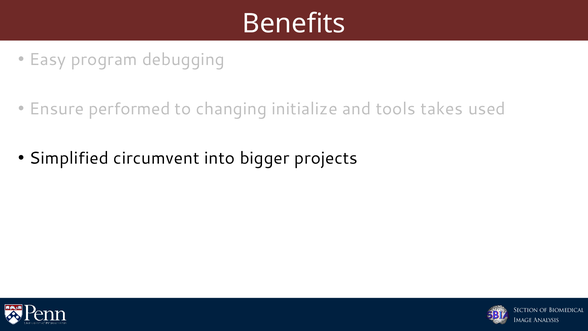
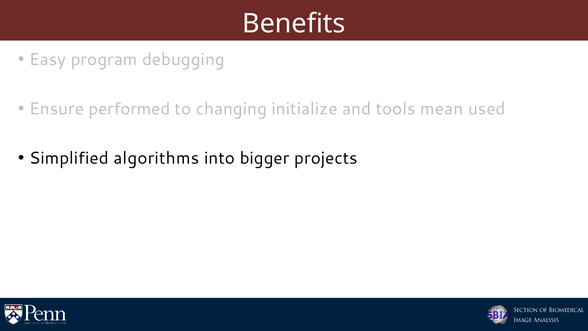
takes: takes -> mean
circumvent: circumvent -> algorithms
